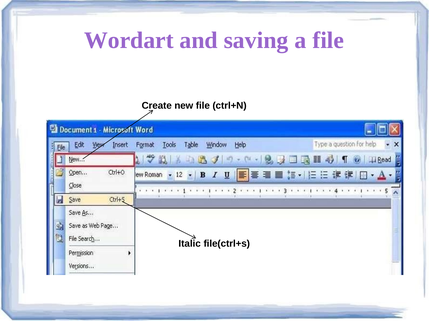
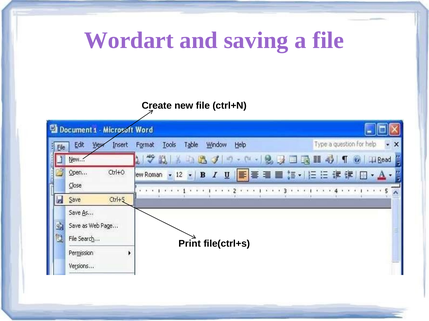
Italic: Italic -> Print
